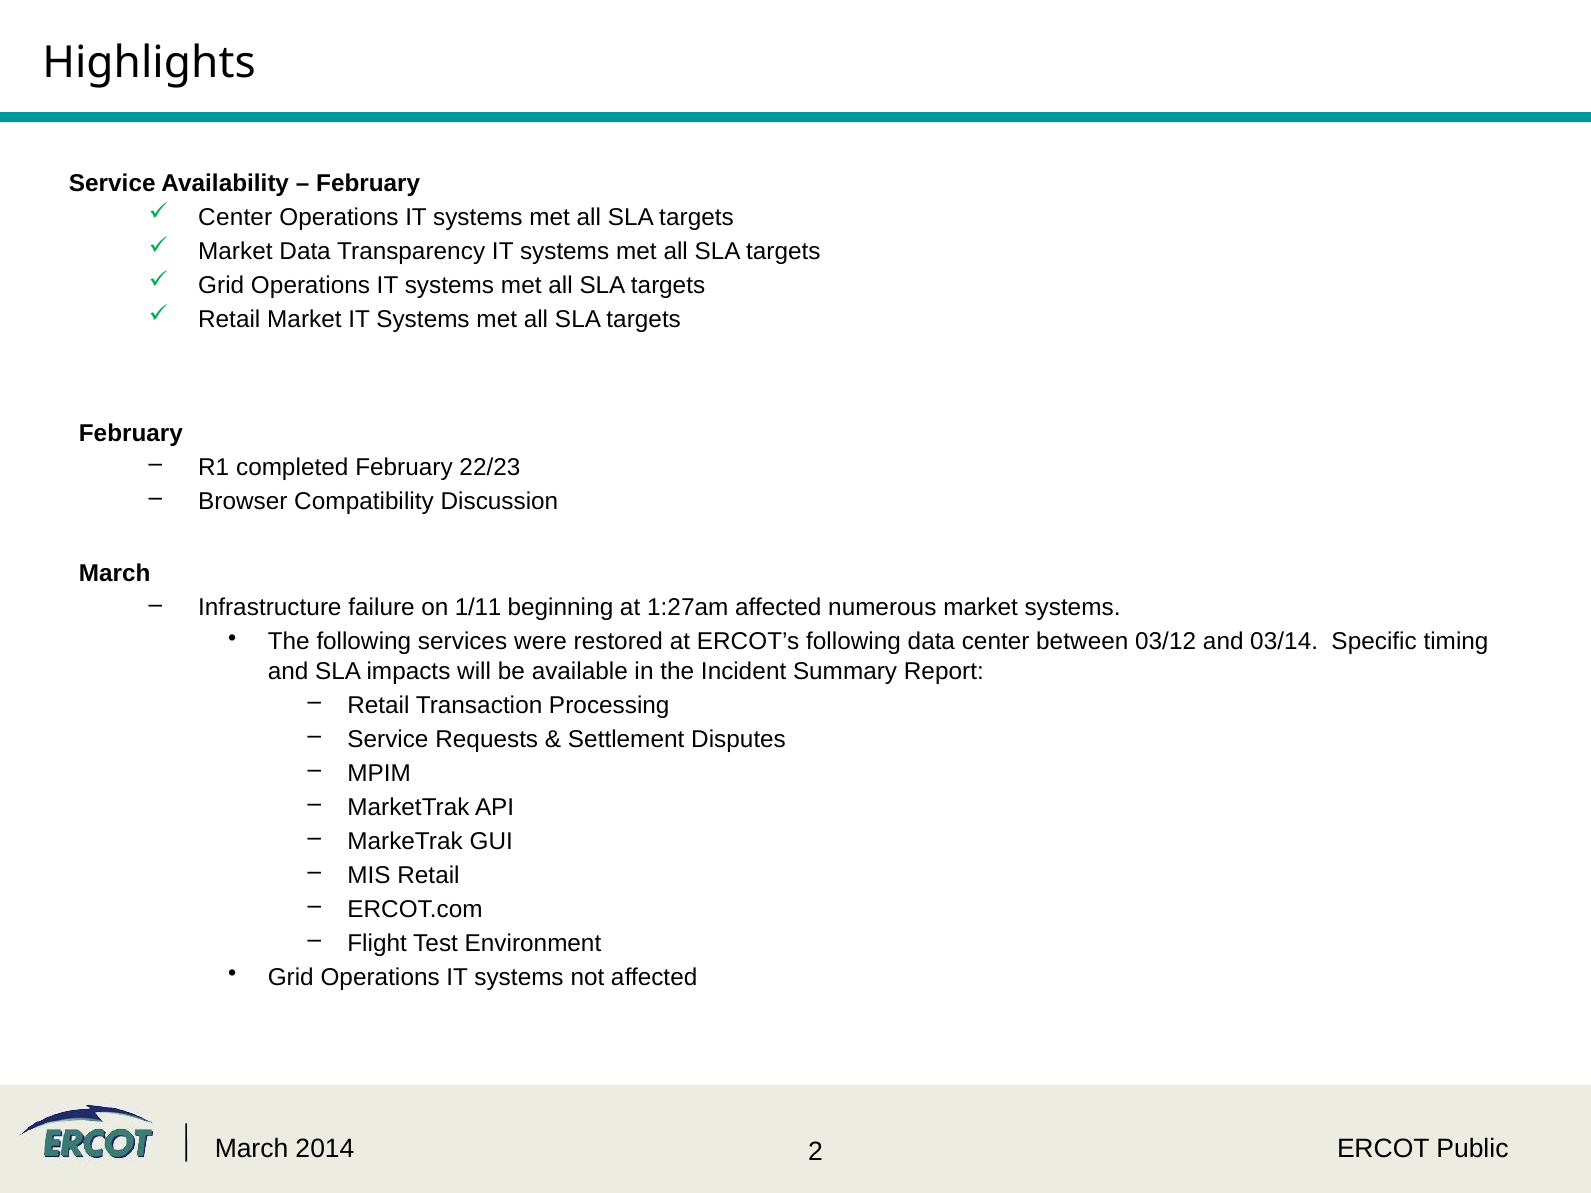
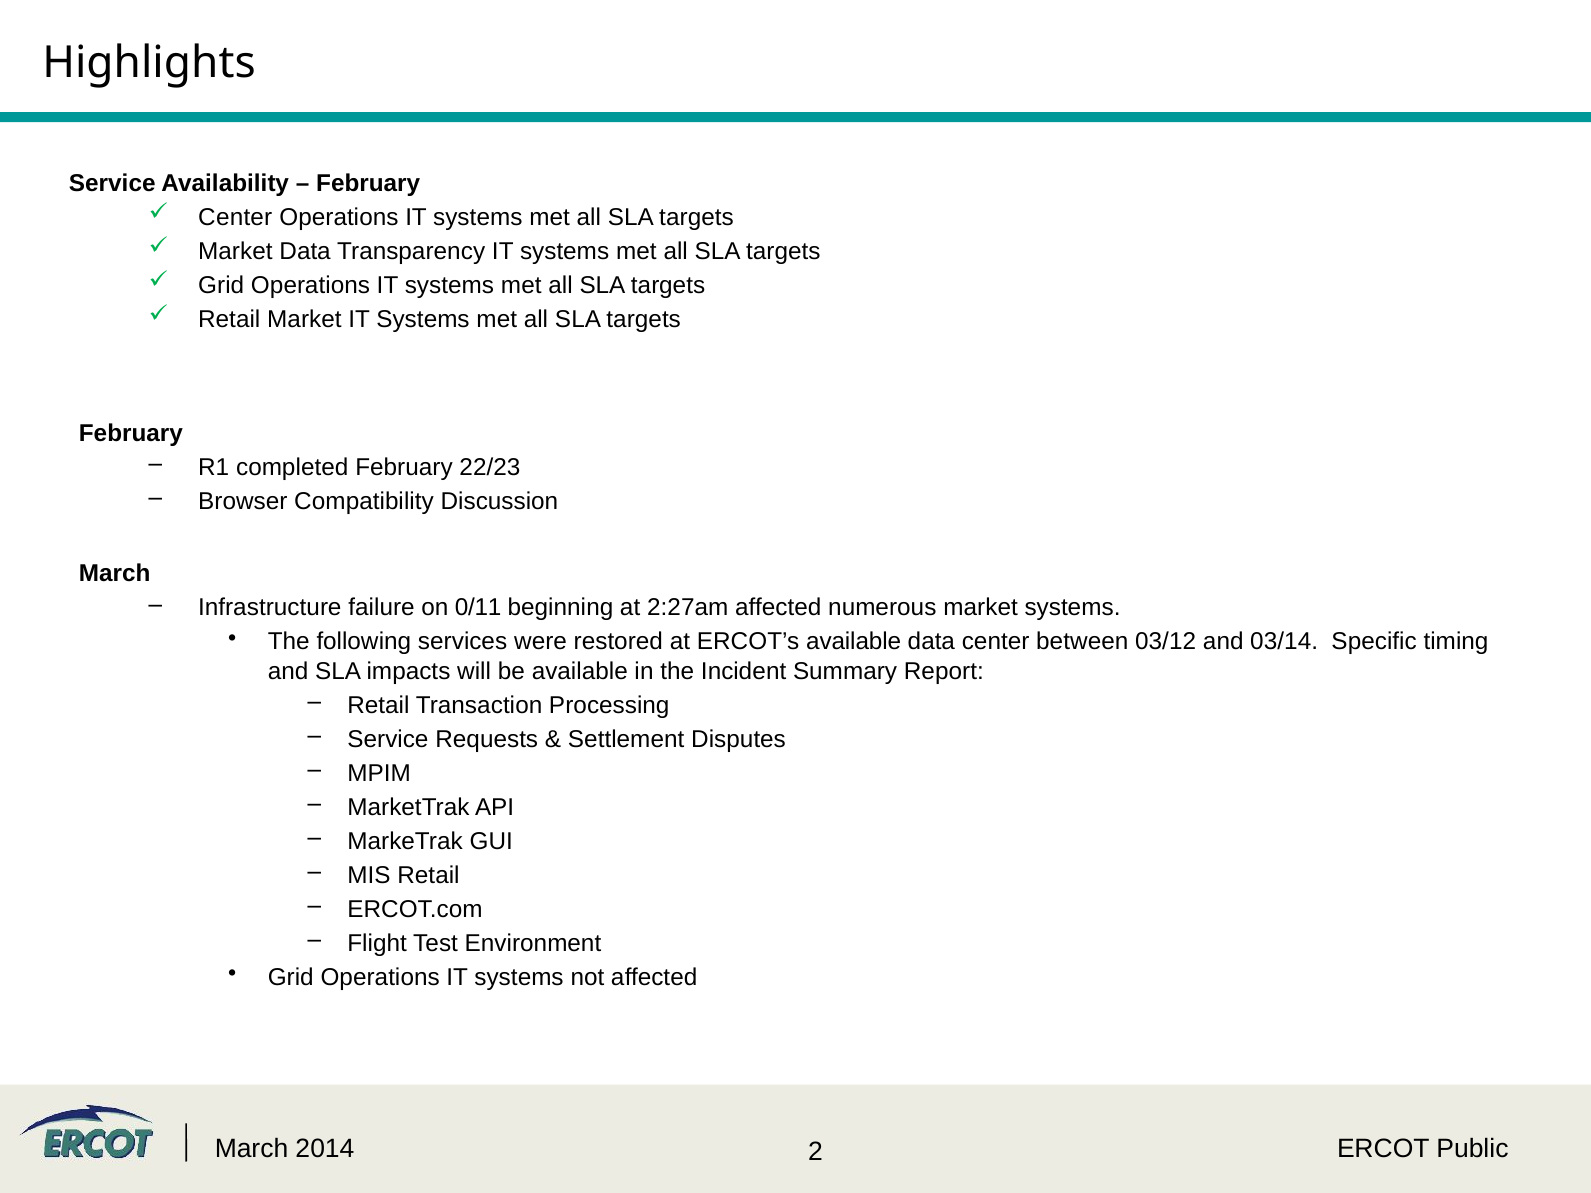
1/11: 1/11 -> 0/11
1:27am: 1:27am -> 2:27am
ERCOT’s following: following -> available
